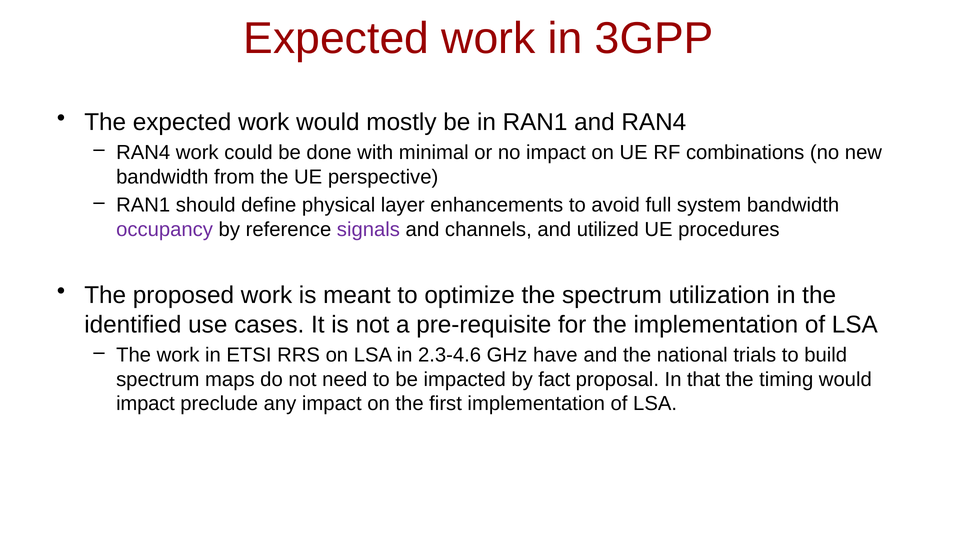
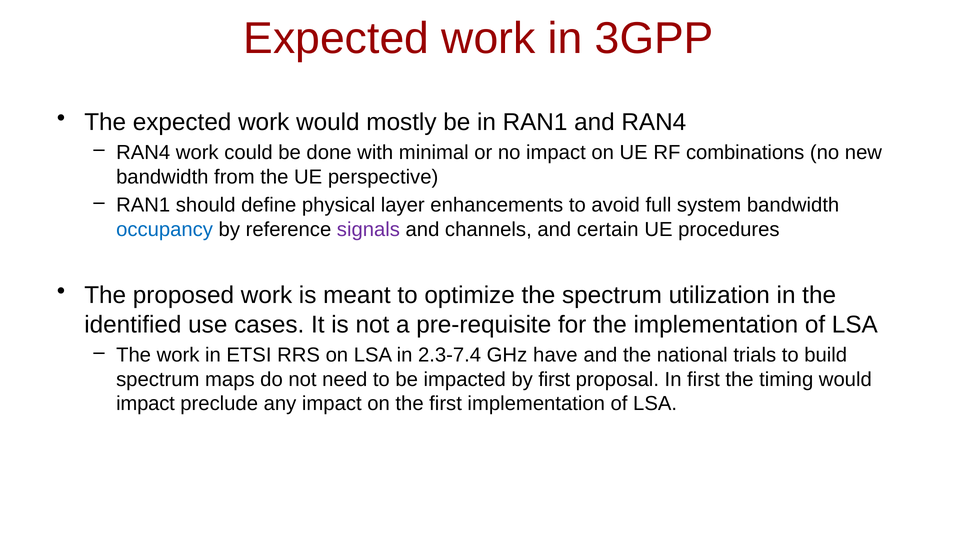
occupancy colour: purple -> blue
utilized: utilized -> certain
2.3-4.6: 2.3-4.6 -> 2.3-7.4
by fact: fact -> first
In that: that -> first
